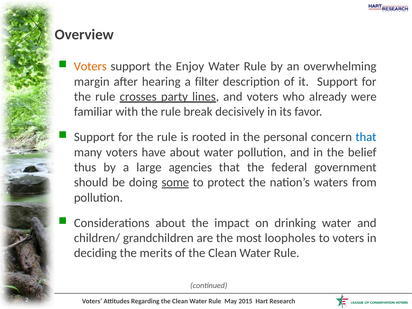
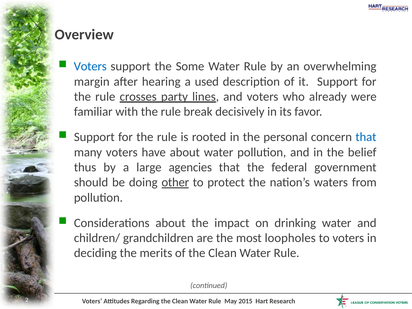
Voters at (90, 66) colour: orange -> blue
Enjoy: Enjoy -> Some
filter: filter -> used
some: some -> other
